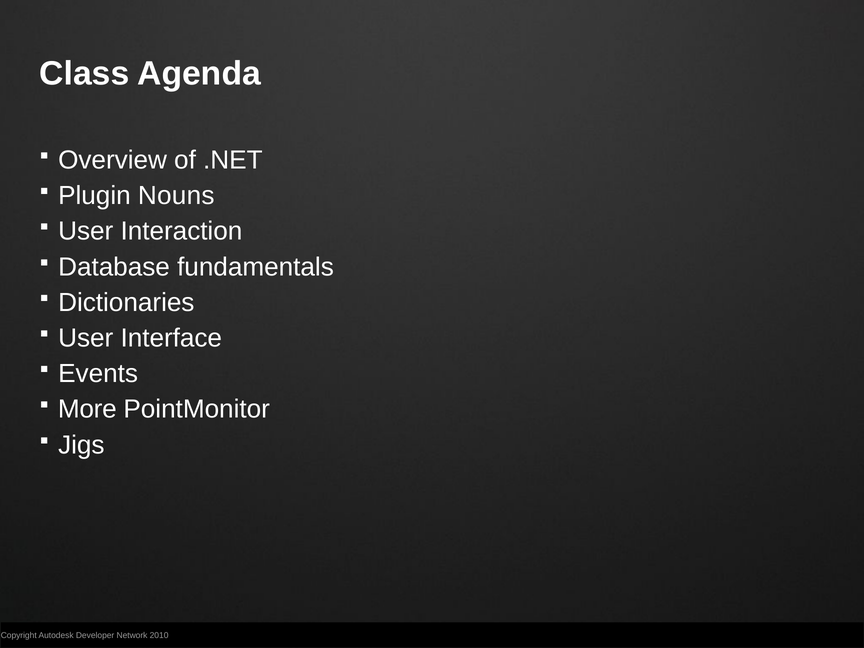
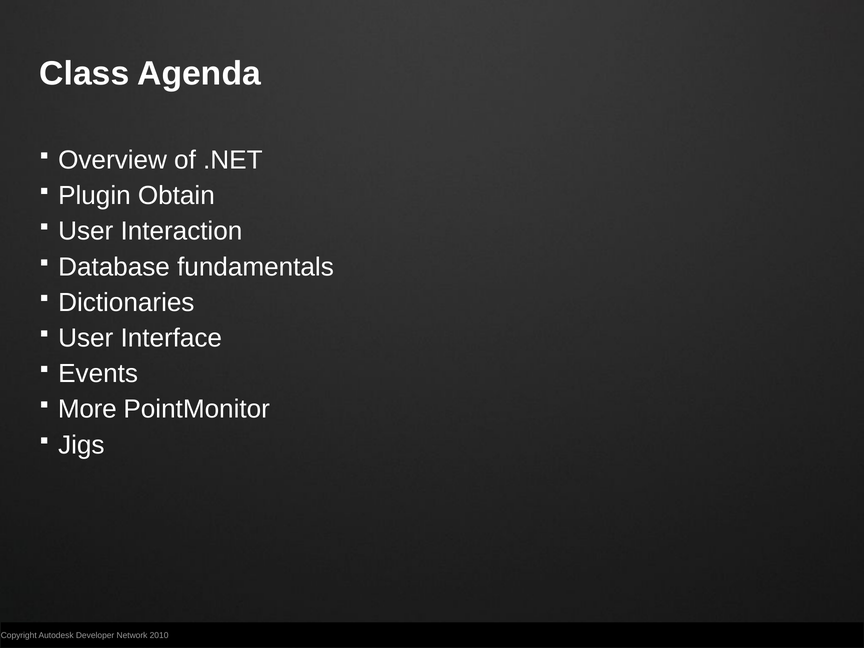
Nouns: Nouns -> Obtain
